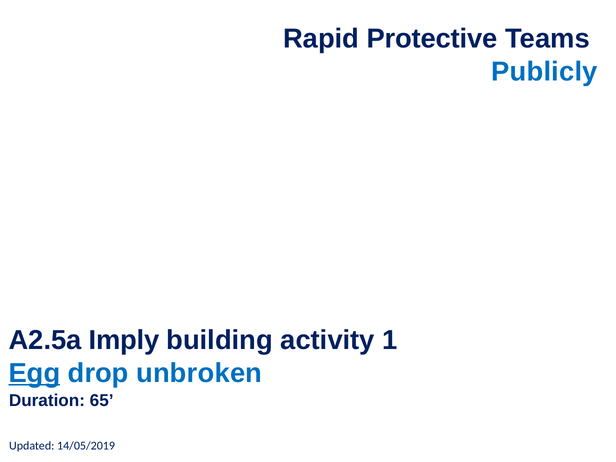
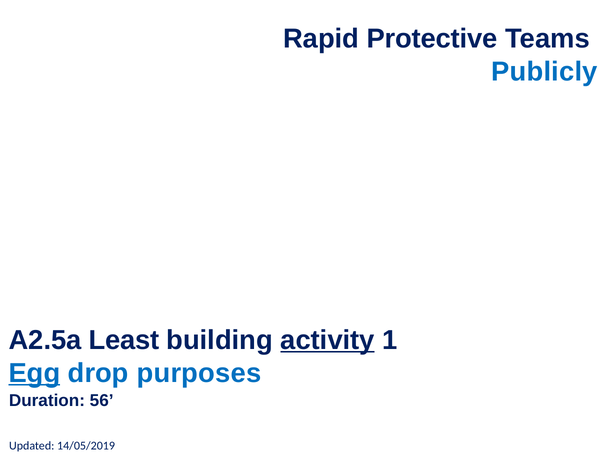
Imply: Imply -> Least
activity underline: none -> present
unbroken: unbroken -> purposes
65: 65 -> 56
